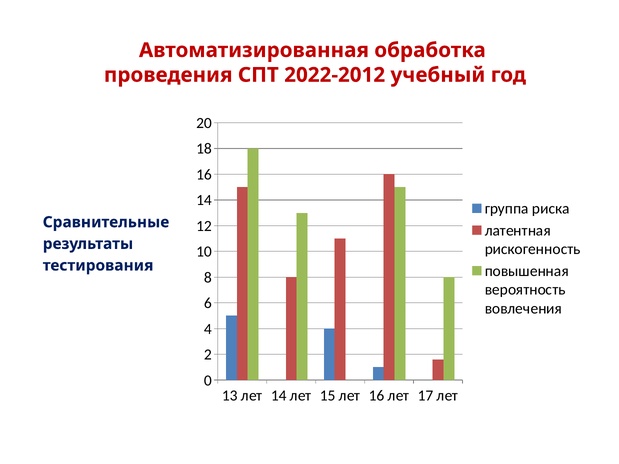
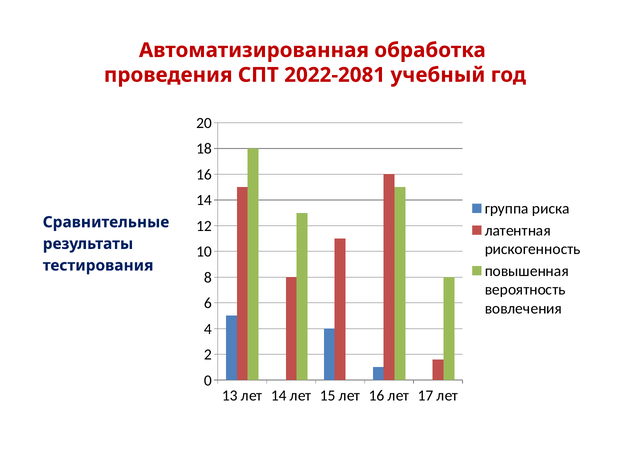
2022-2012: 2022-2012 -> 2022-2081
